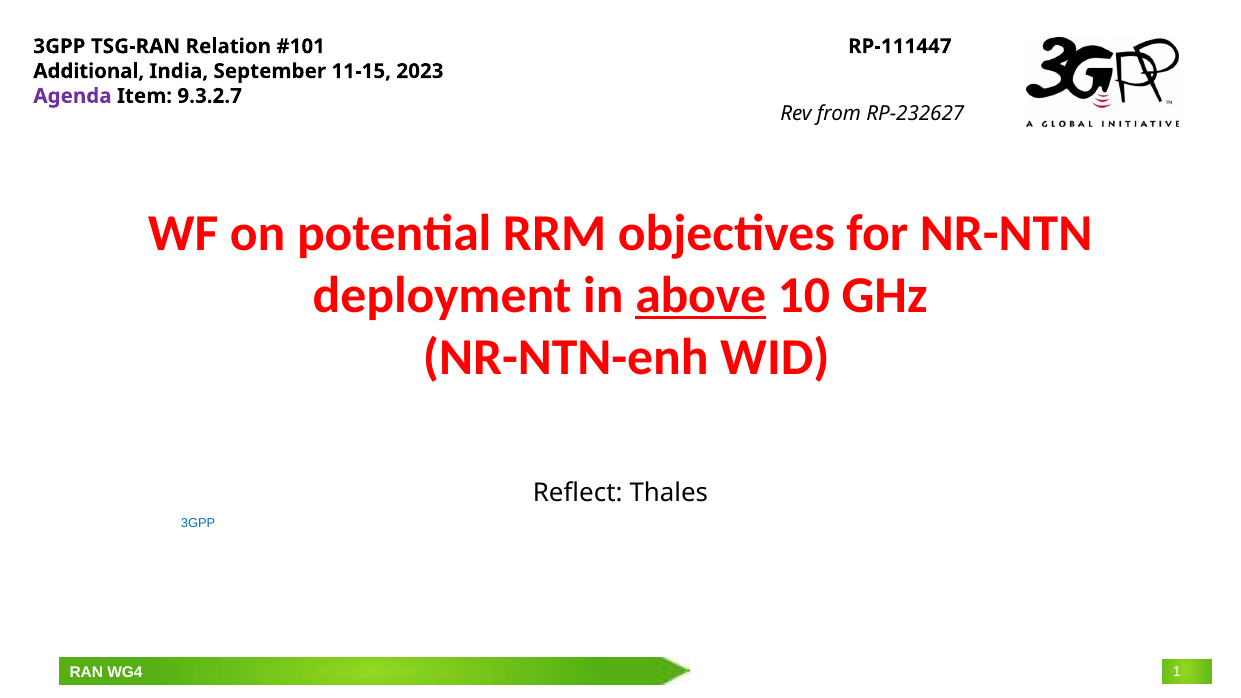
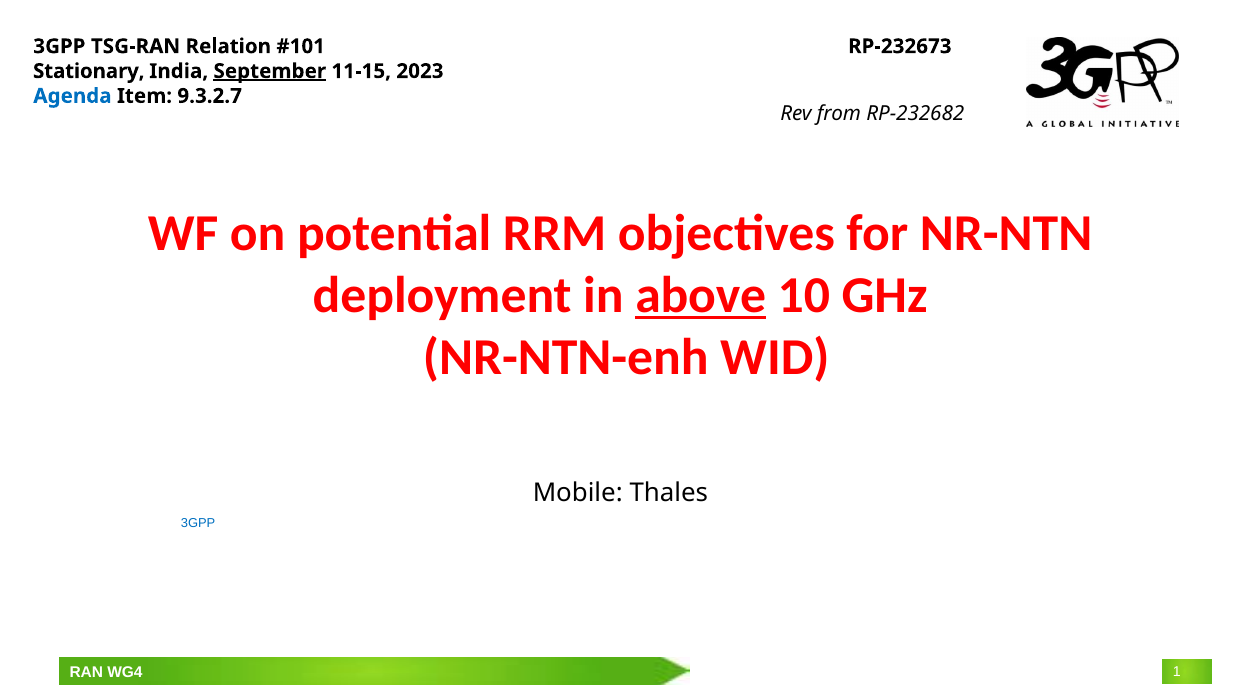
RP-111447: RP-111447 -> RP-232673
Additional: Additional -> Stationary
September underline: none -> present
Agenda colour: purple -> blue
RP-232627: RP-232627 -> RP-232682
Reflect at (578, 493): Reflect -> Mobile
